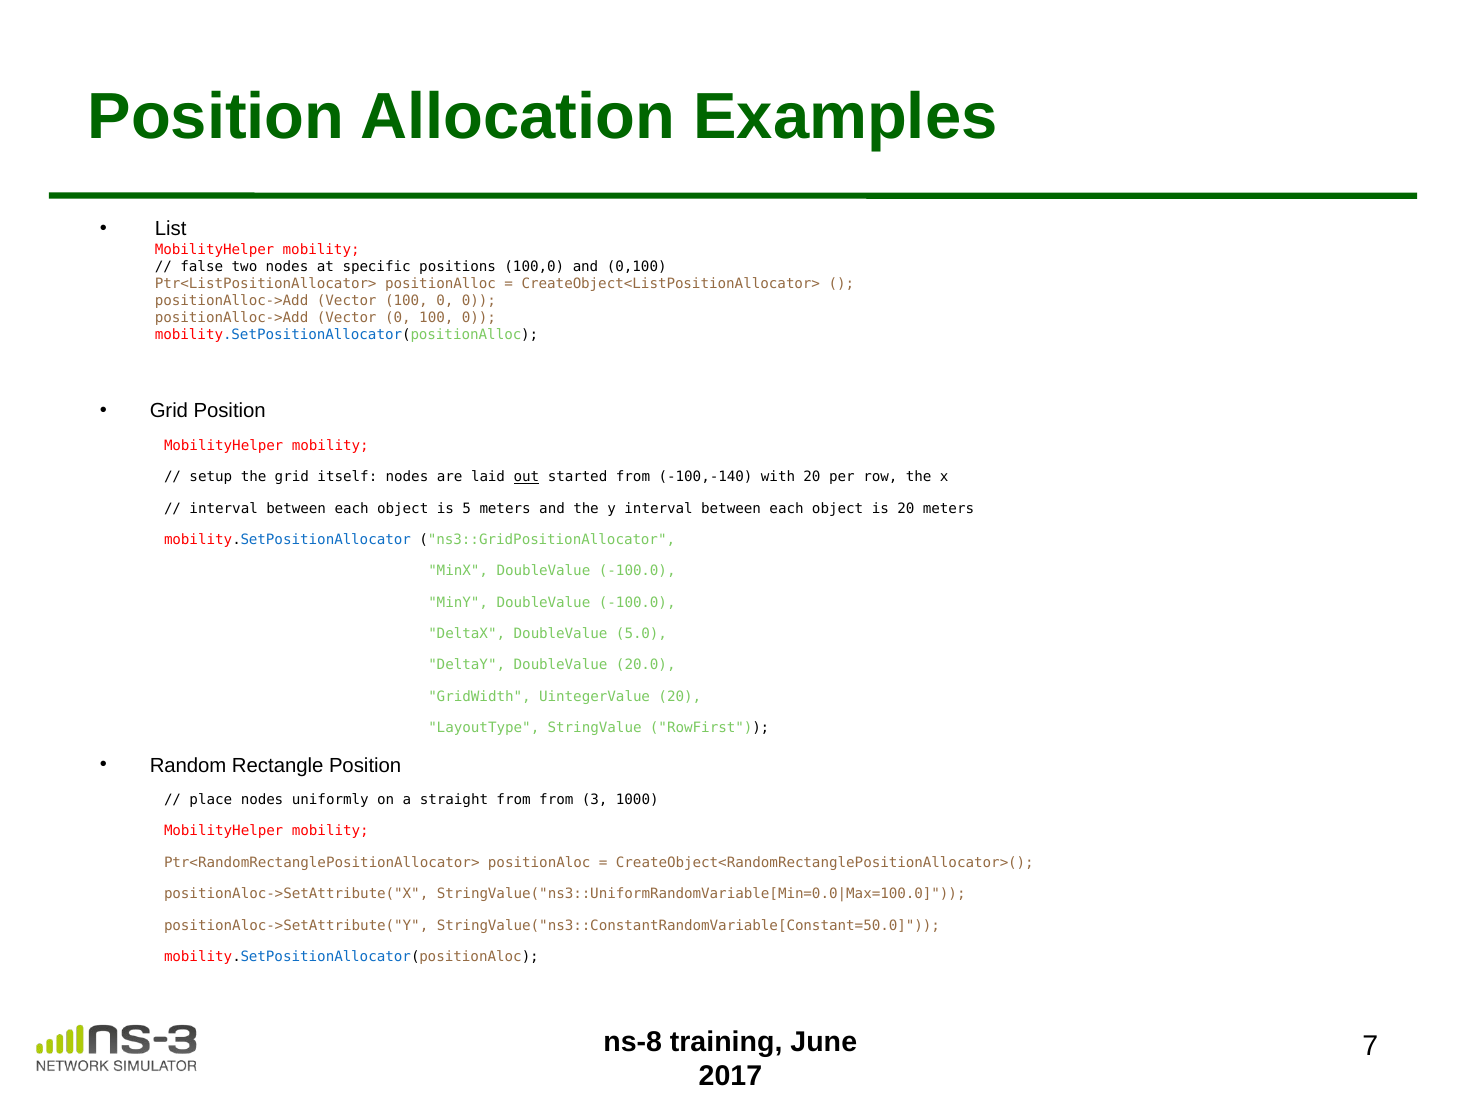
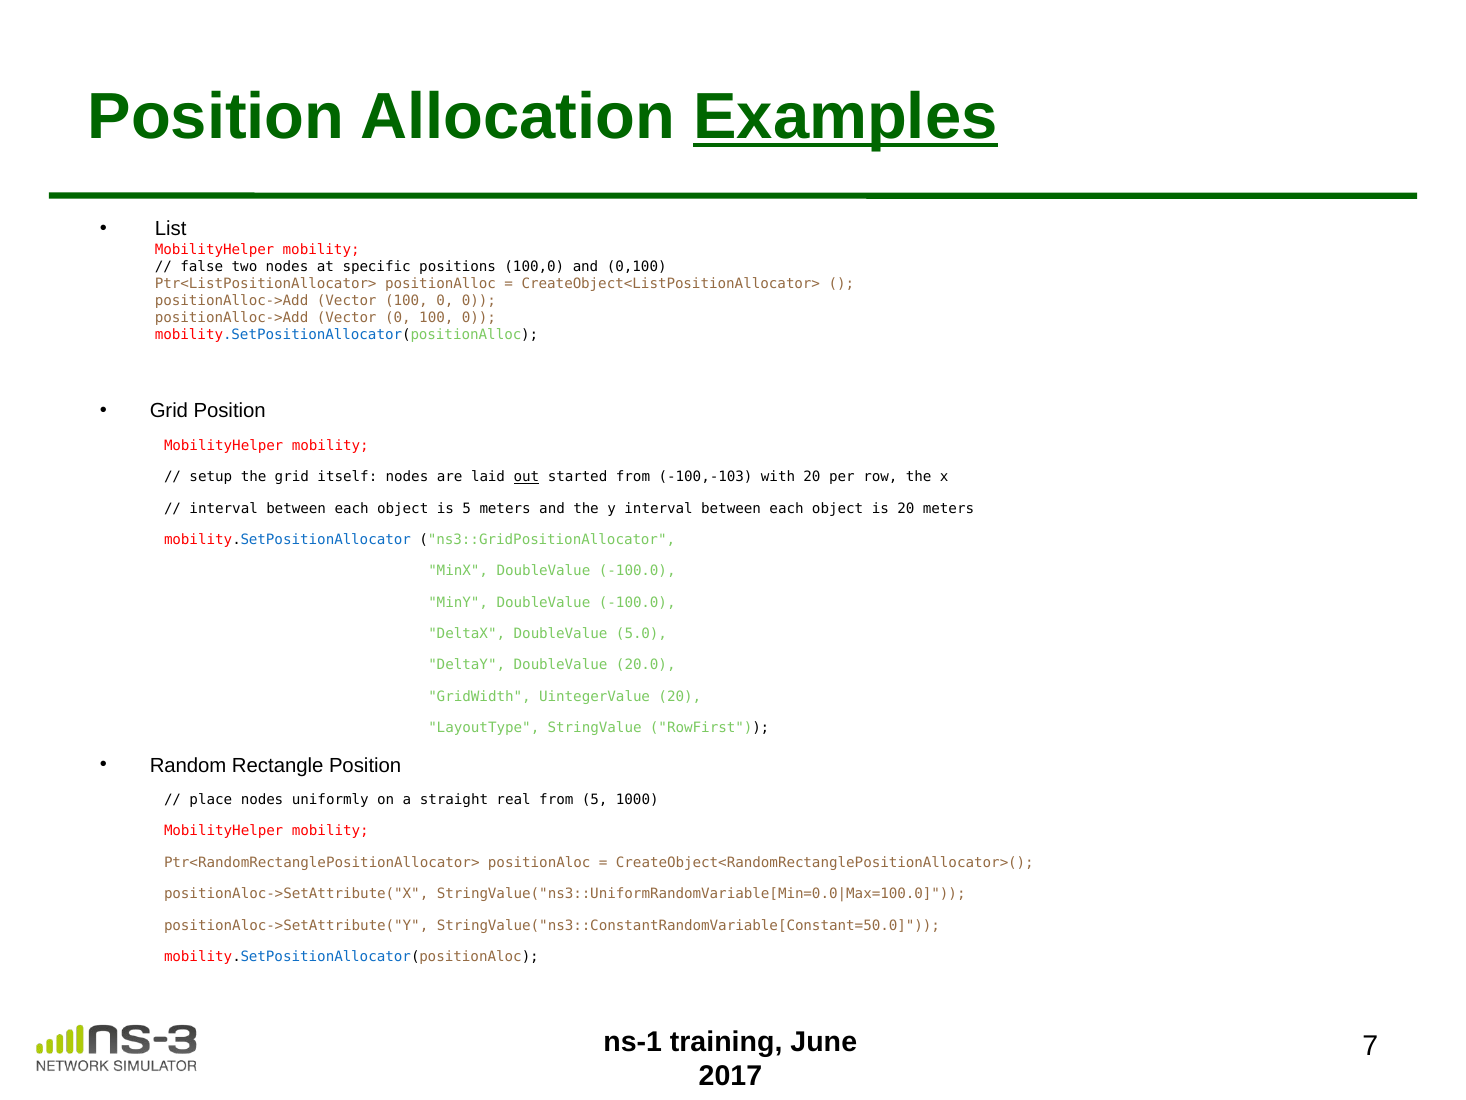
Examples underline: none -> present
-100,-140: -100,-140 -> -100,-103
straight from: from -> real
from 3: 3 -> 5
ns-8: ns-8 -> ns-1
